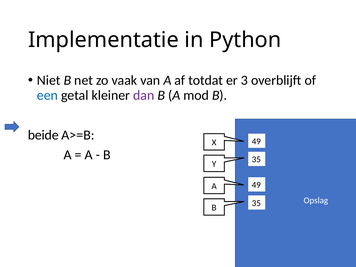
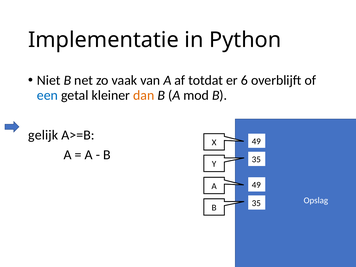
3: 3 -> 6
dan colour: purple -> orange
beide: beide -> gelijk
